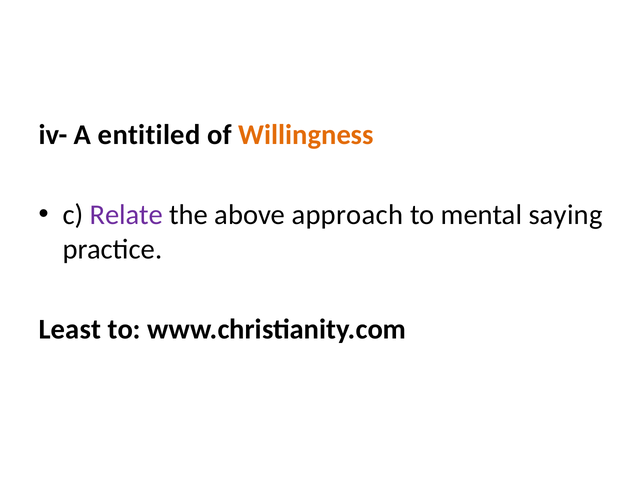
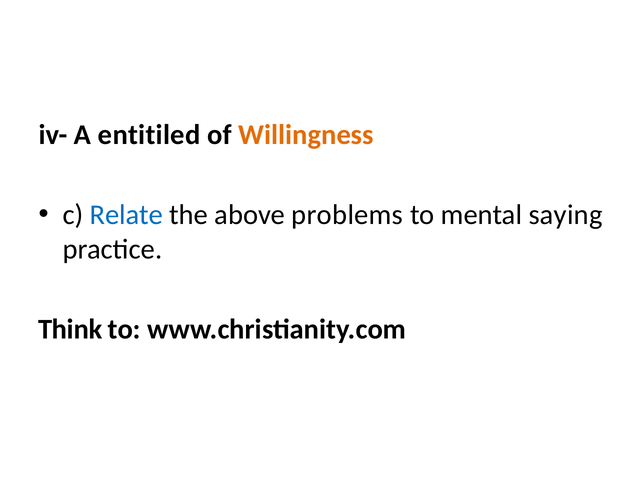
Relate colour: purple -> blue
approach: approach -> problems
Least: Least -> Think
